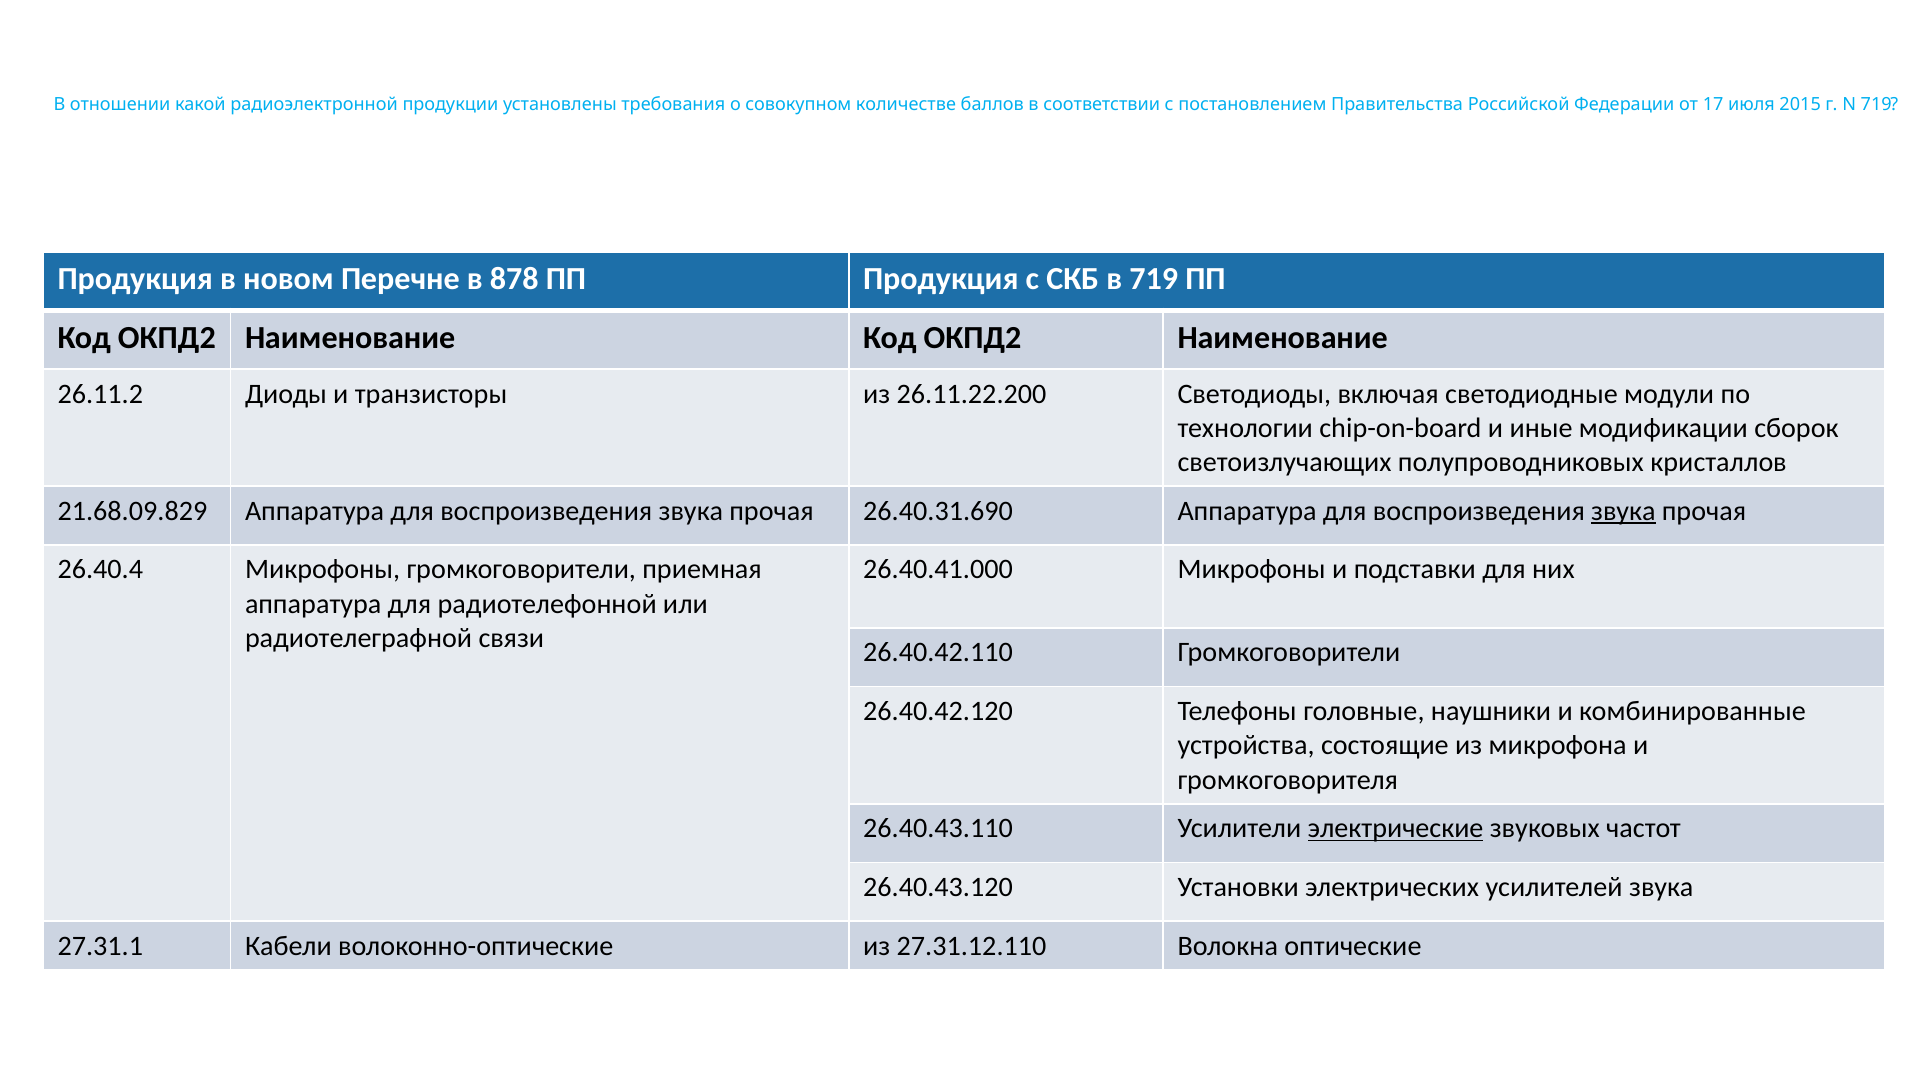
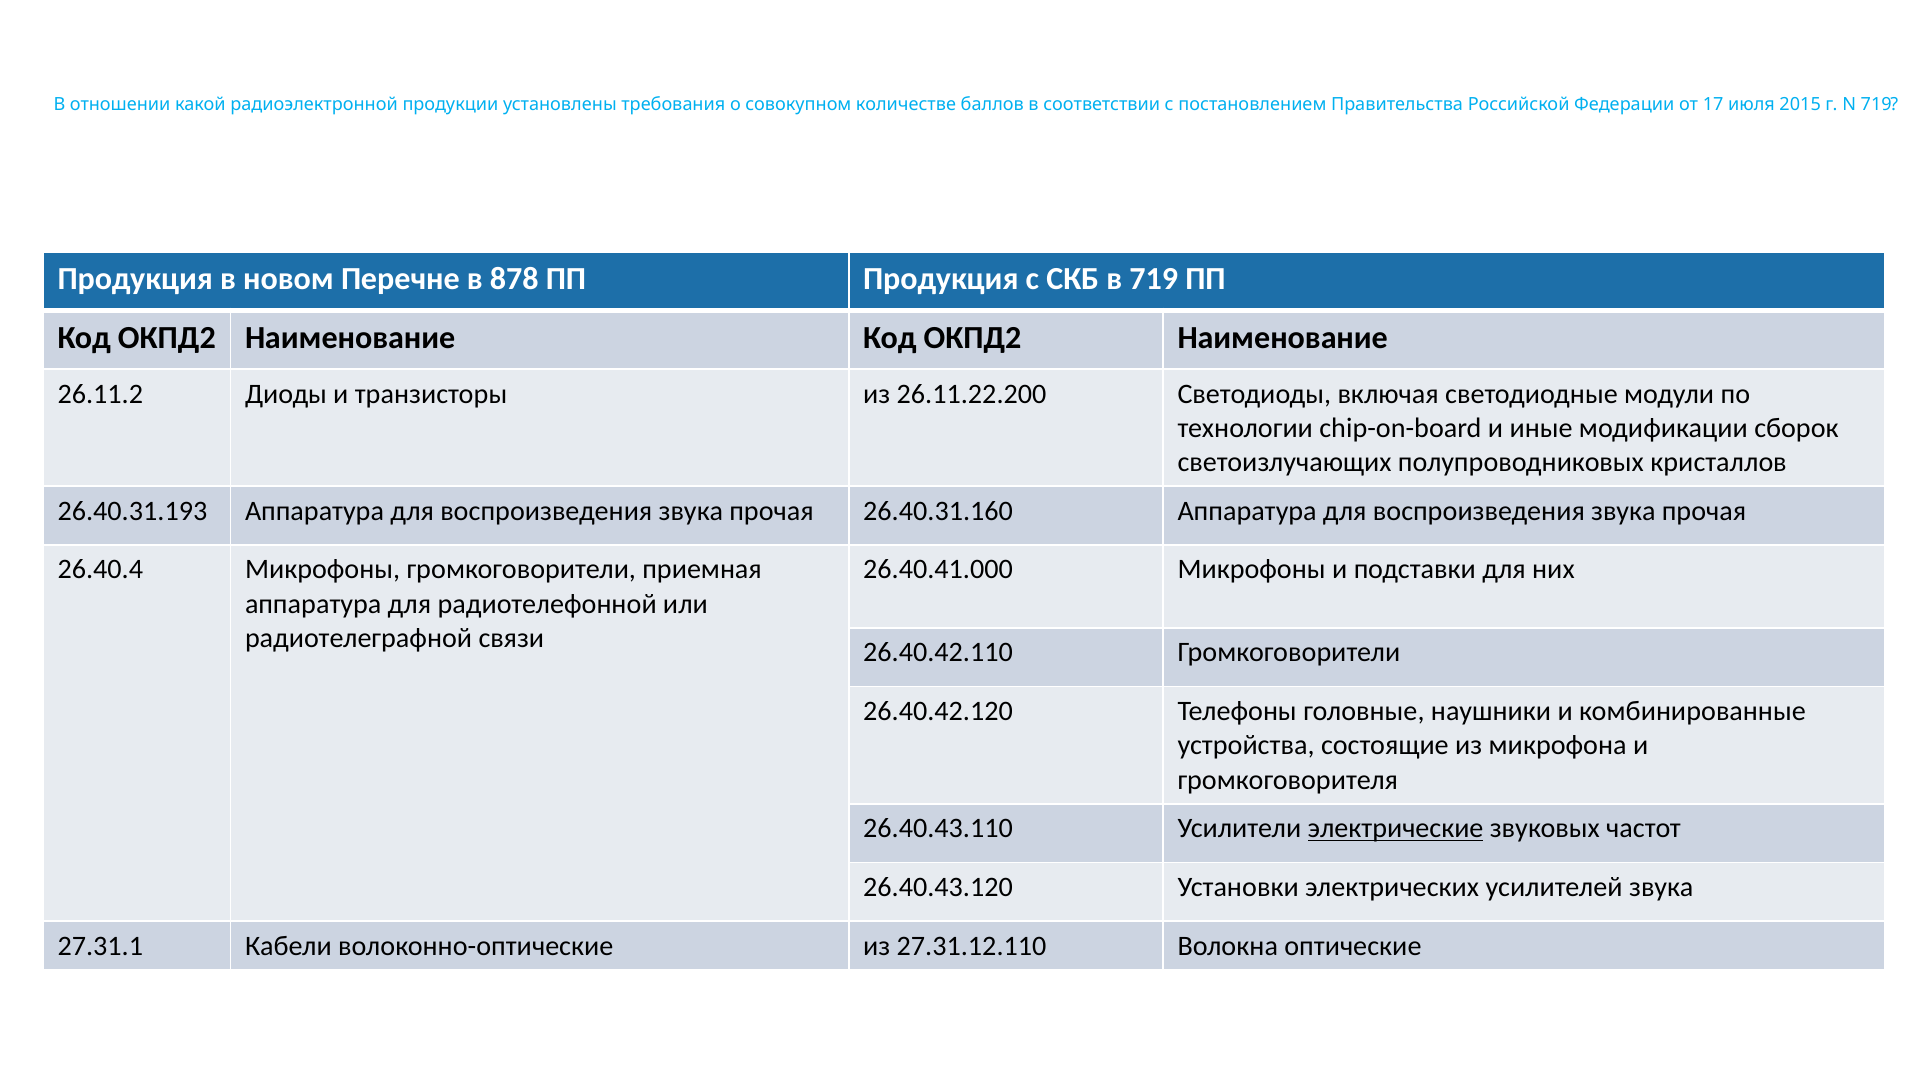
21.68.09.829: 21.68.09.829 -> 26.40.31.193
26.40.31.690: 26.40.31.690 -> 26.40.31.160
звука at (1623, 511) underline: present -> none
